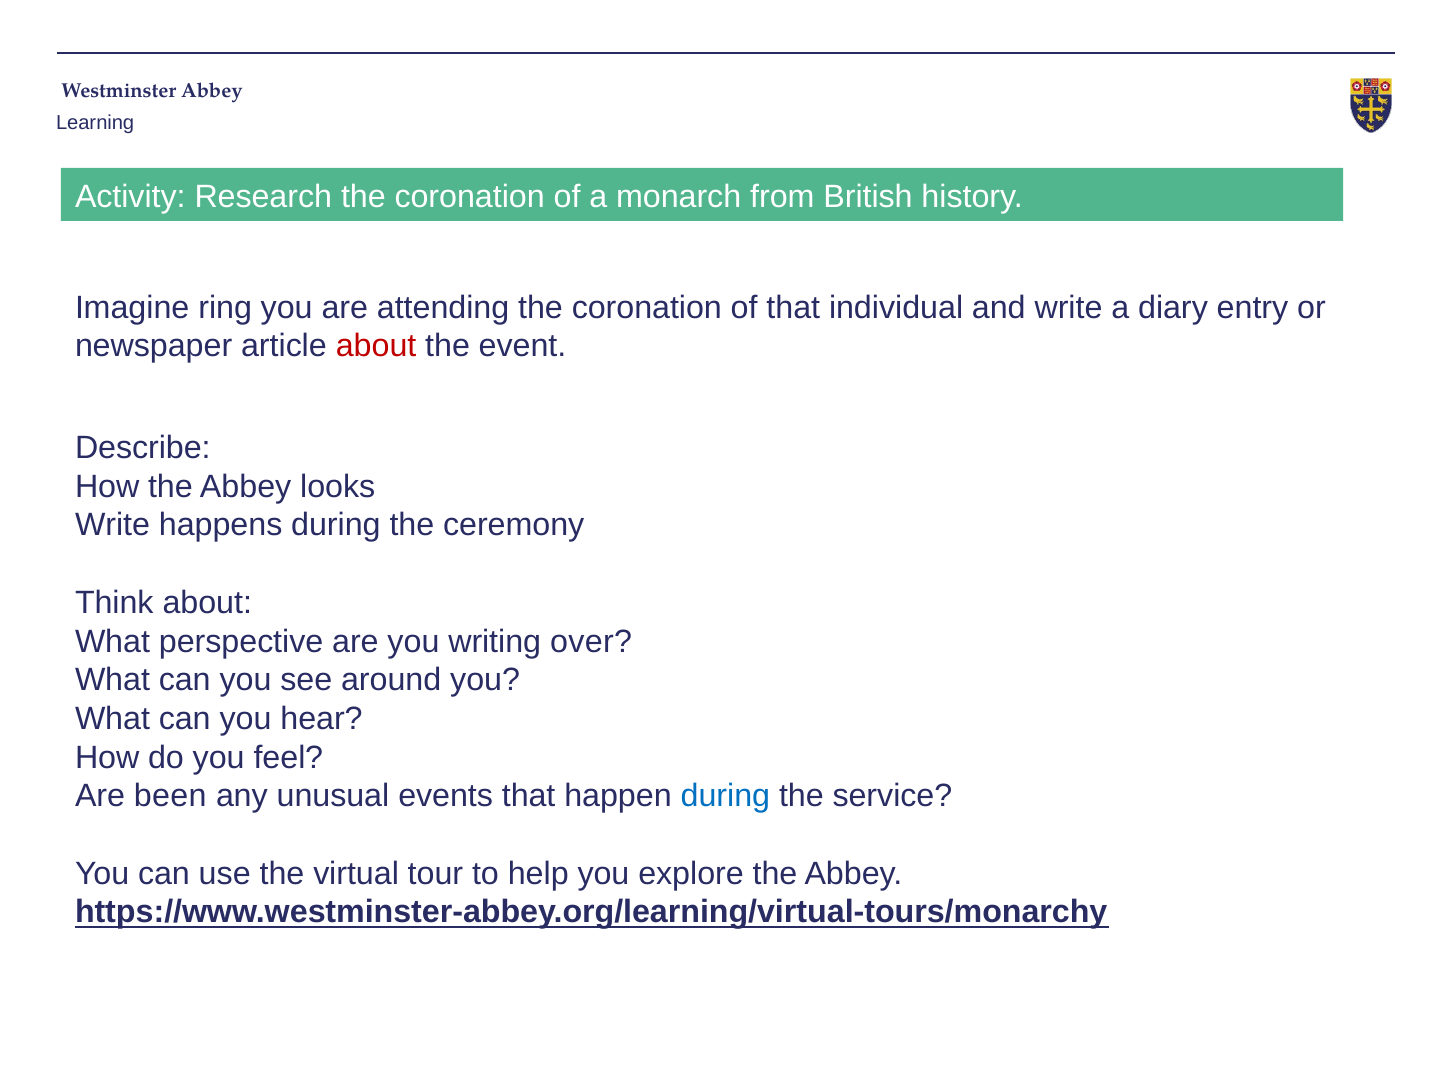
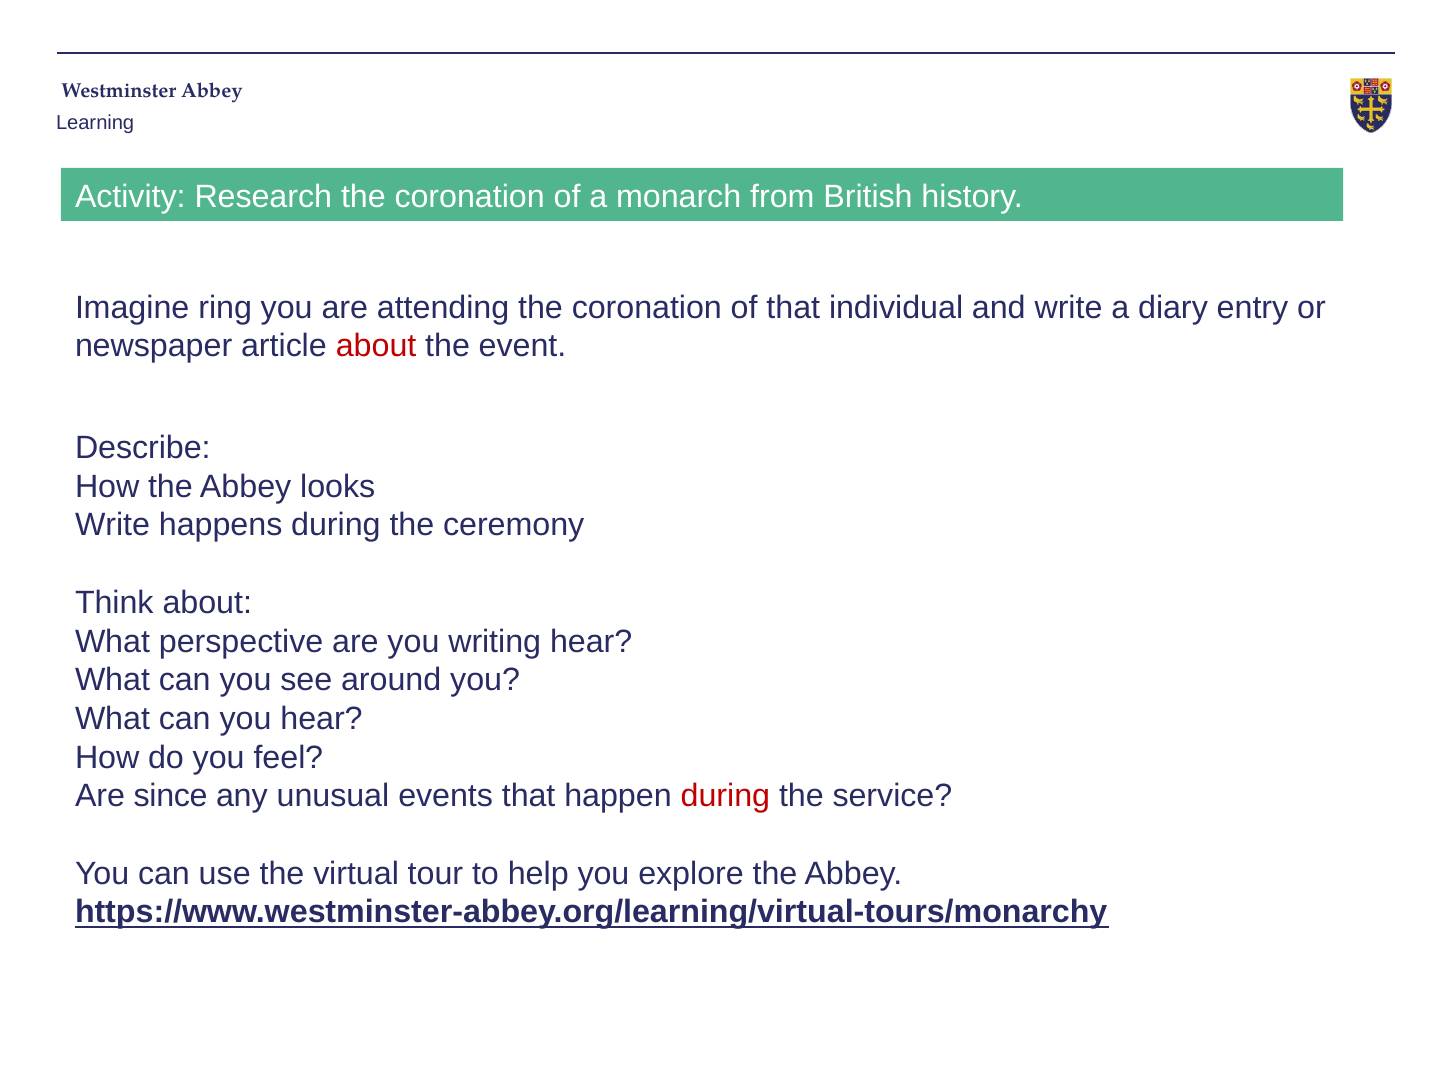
writing over: over -> hear
been: been -> since
during at (725, 796) colour: blue -> red
